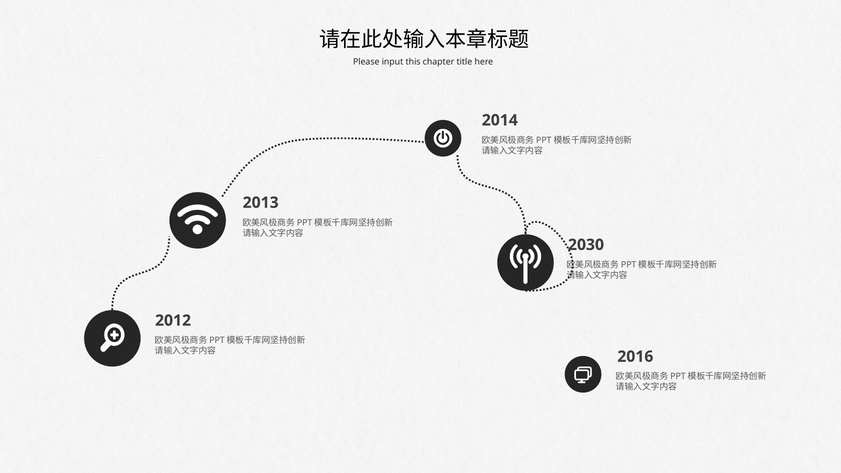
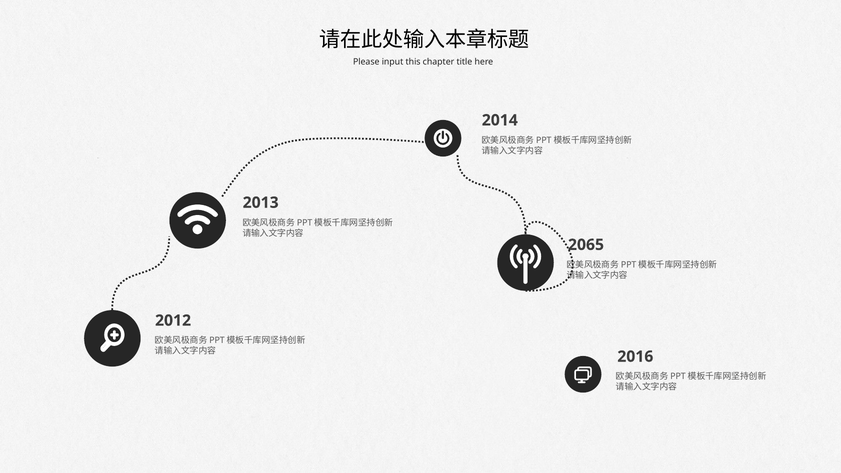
2030: 2030 -> 2065
